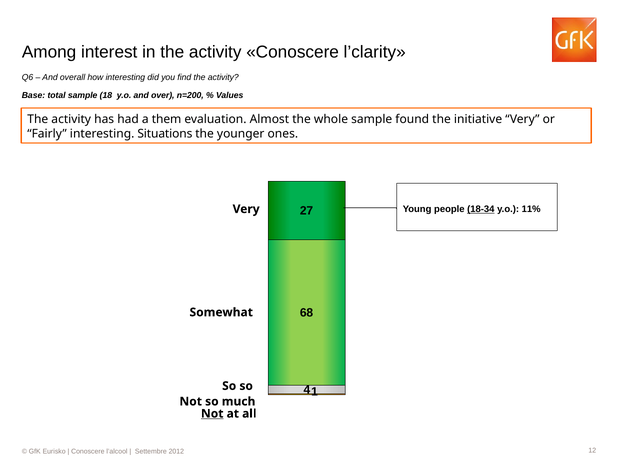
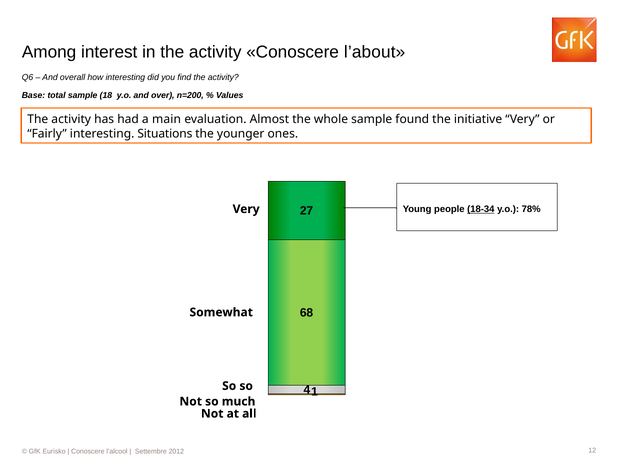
l’clarity: l’clarity -> l’about
them: them -> main
11%: 11% -> 78%
Not at (212, 413) underline: present -> none
